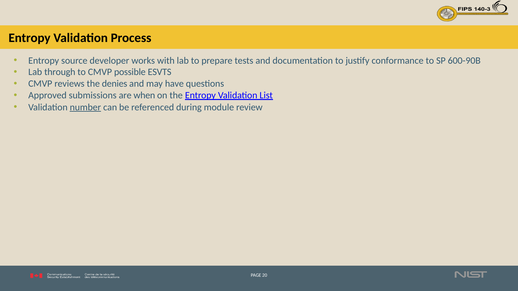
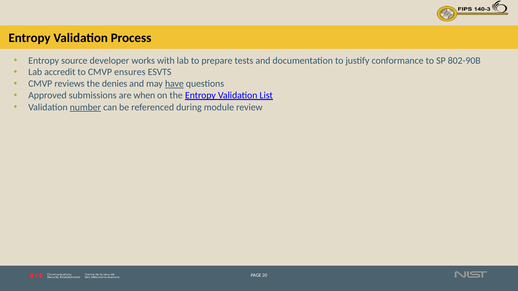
600-90B: 600-90B -> 802-90B
through: through -> accredit
possible: possible -> ensures
have underline: none -> present
